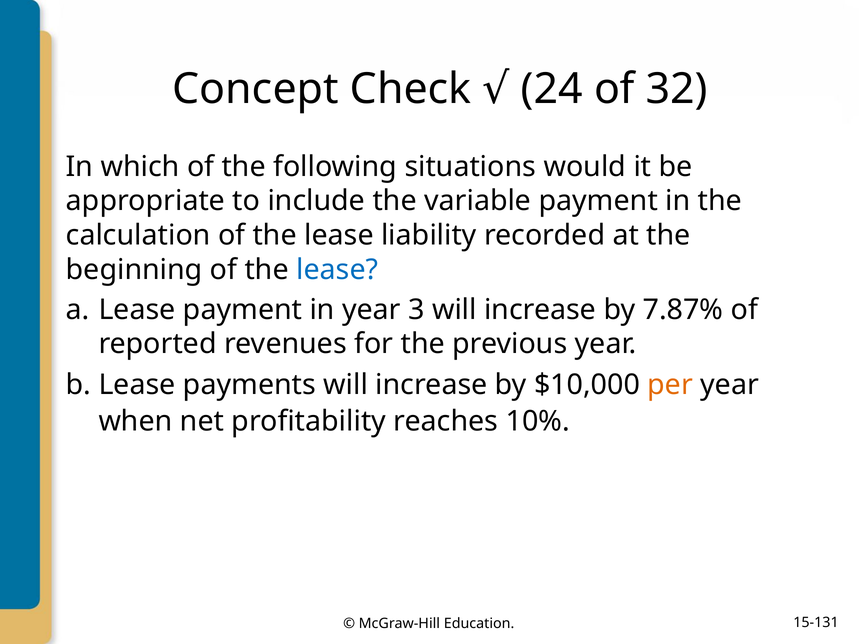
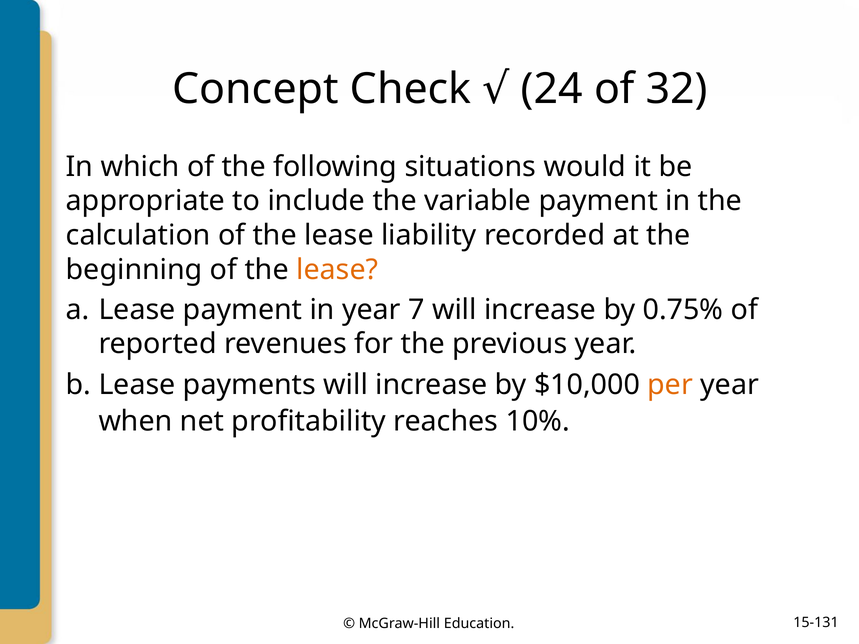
lease at (337, 270) colour: blue -> orange
3: 3 -> 7
7.87%: 7.87% -> 0.75%
